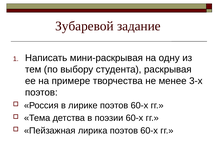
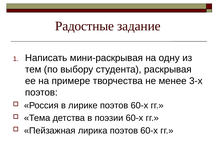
Зубаревой: Зубаревой -> Радостные
